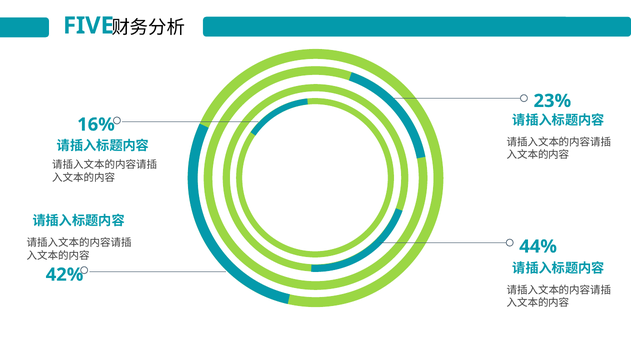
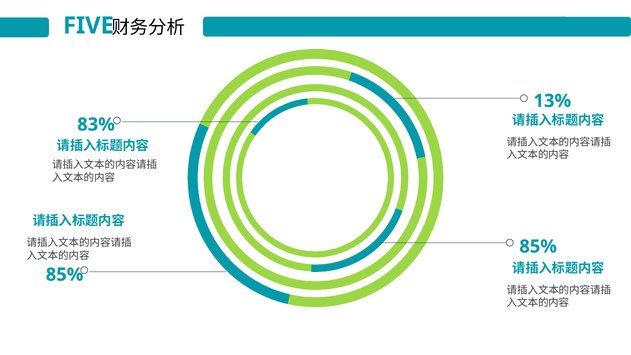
23%: 23% -> 13%
16%: 16% -> 83%
44% at (538, 246): 44% -> 85%
42% at (65, 275): 42% -> 85%
